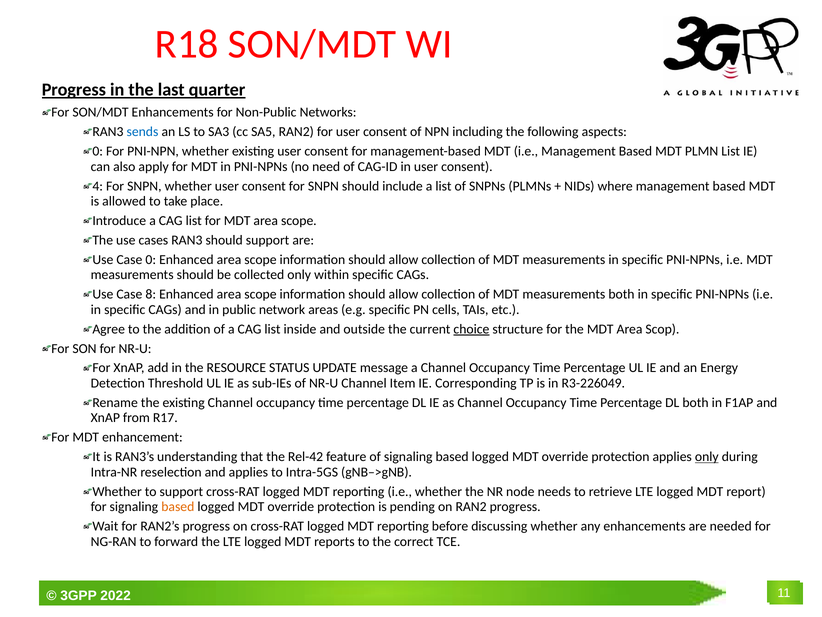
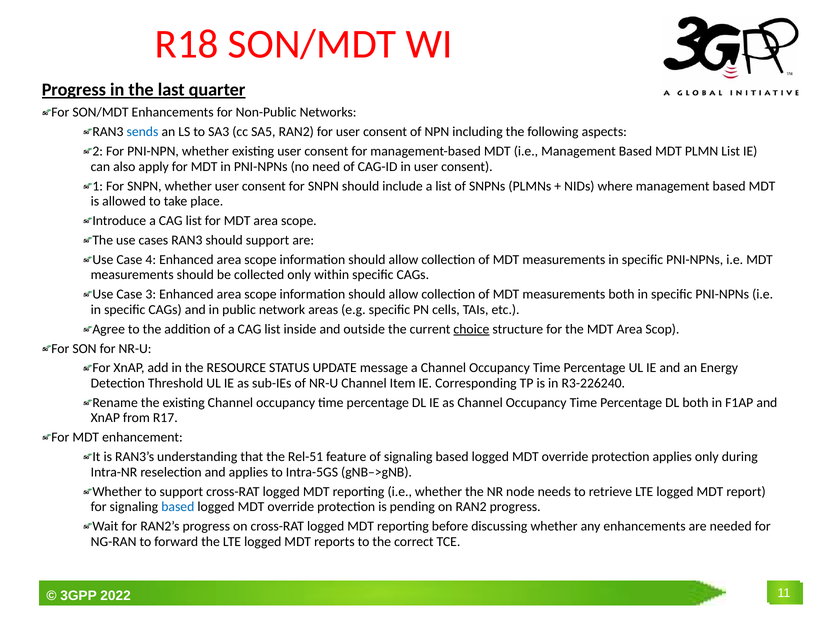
0 at (98, 151): 0 -> 2
4: 4 -> 1
Case 0: 0 -> 4
8: 8 -> 3
R3-226049: R3-226049 -> R3-226240
Rel-42: Rel-42 -> Rel-51
only at (707, 456) underline: present -> none
based at (178, 506) colour: orange -> blue
